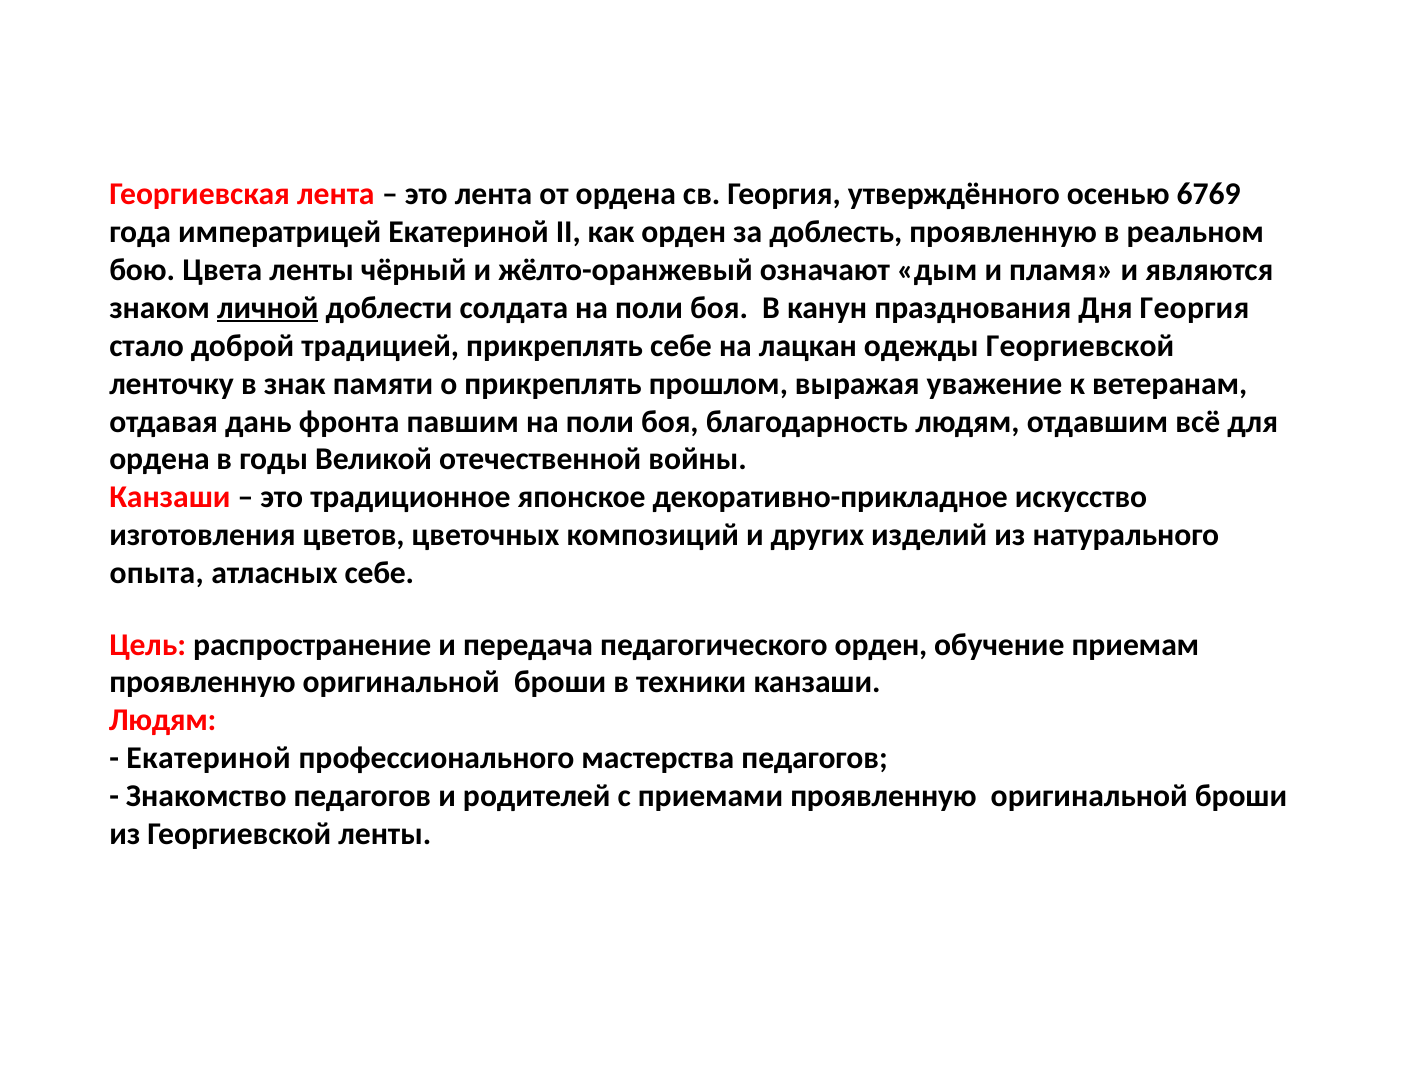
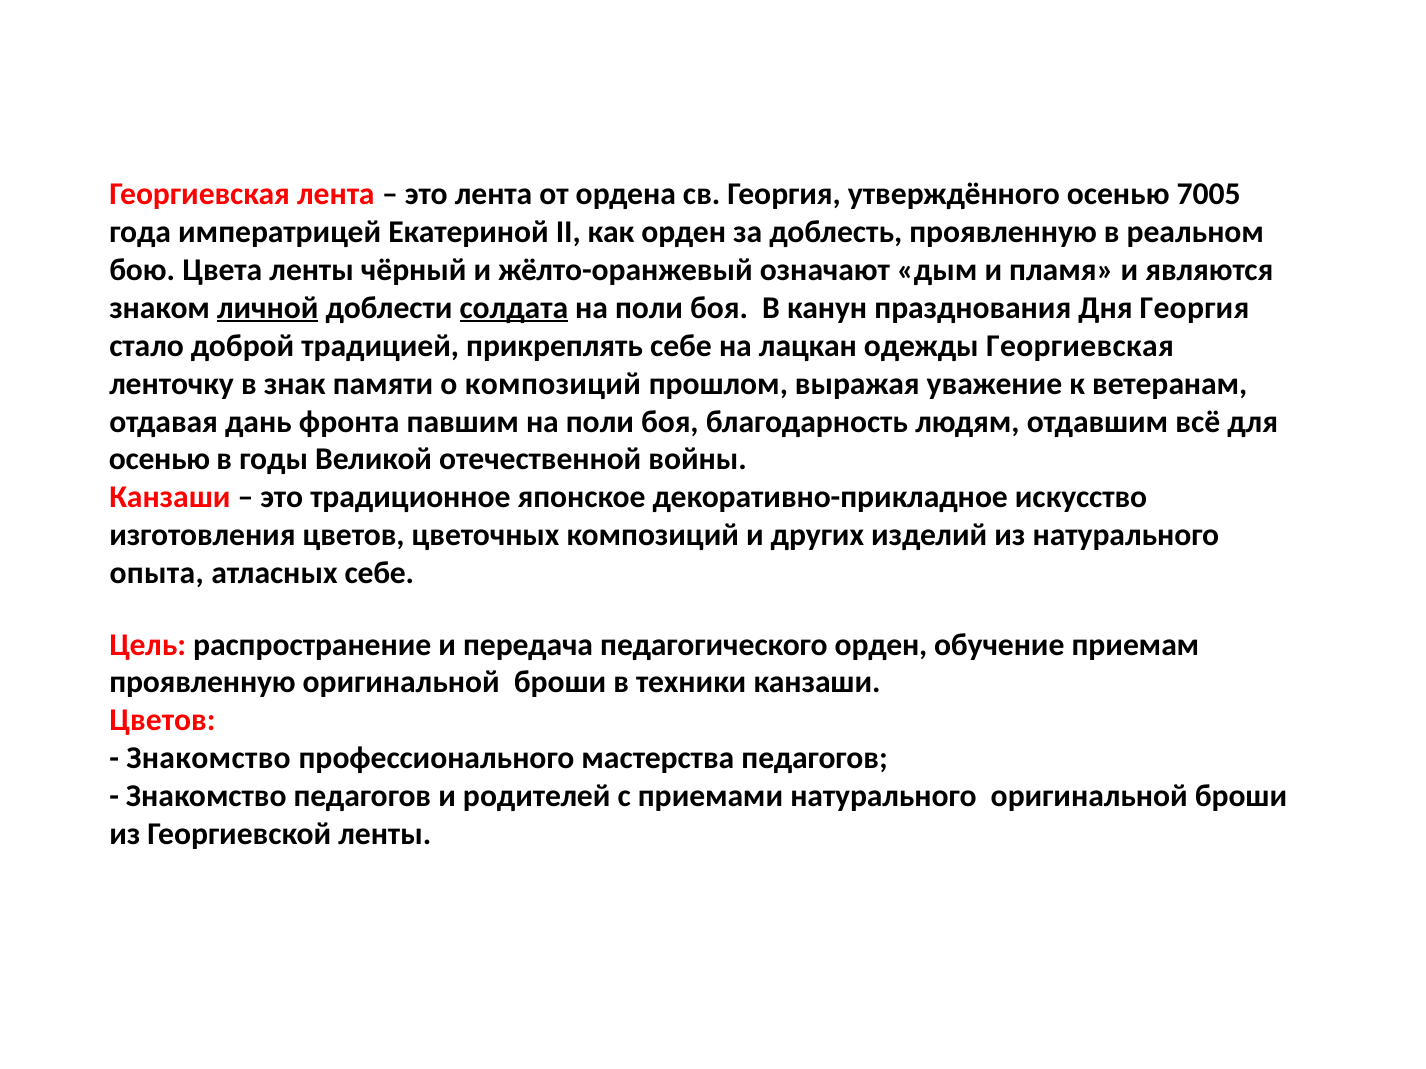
6769: 6769 -> 7005
солдата underline: none -> present
одежды Георгиевской: Георгиевской -> Георгиевская
о прикреплять: прикреплять -> композиций
ордена at (160, 460): ордена -> осенью
Людям at (163, 721): Людям -> Цветов
Екатериной at (209, 759): Екатериной -> Знакомство
приемами проявленную: проявленную -> натурального
